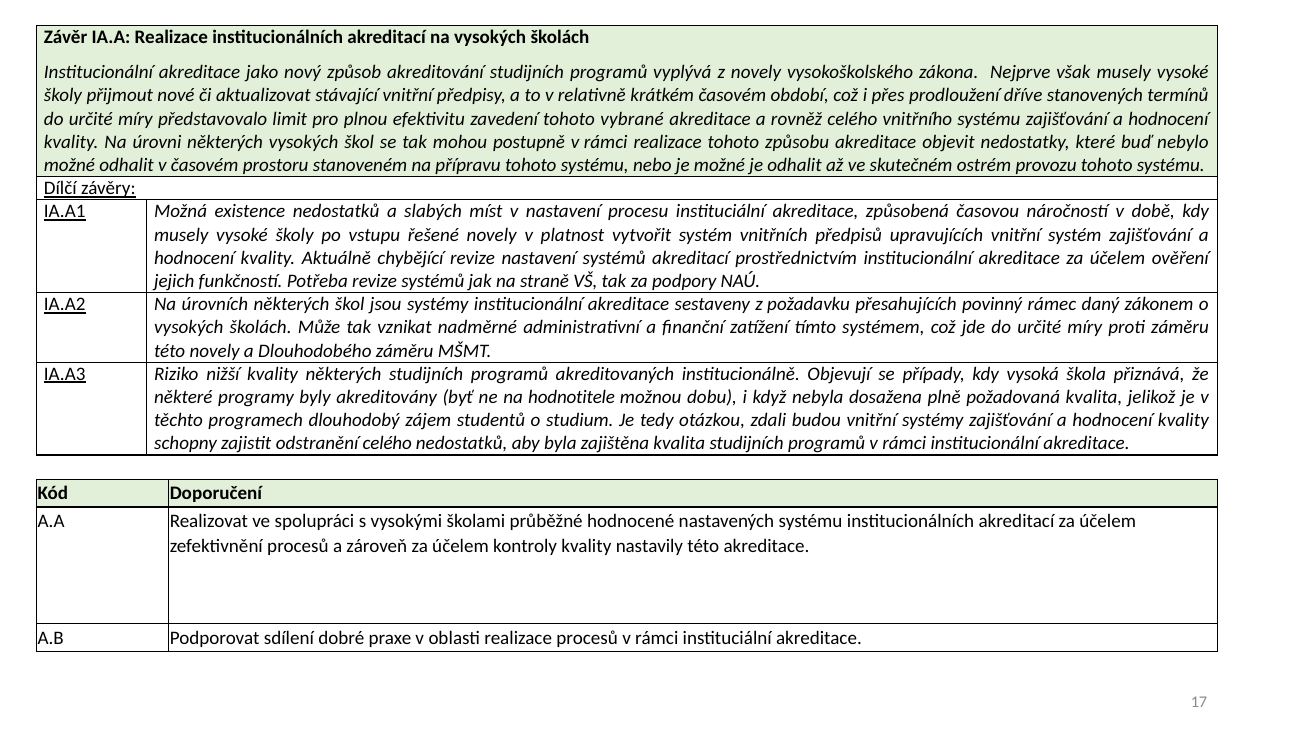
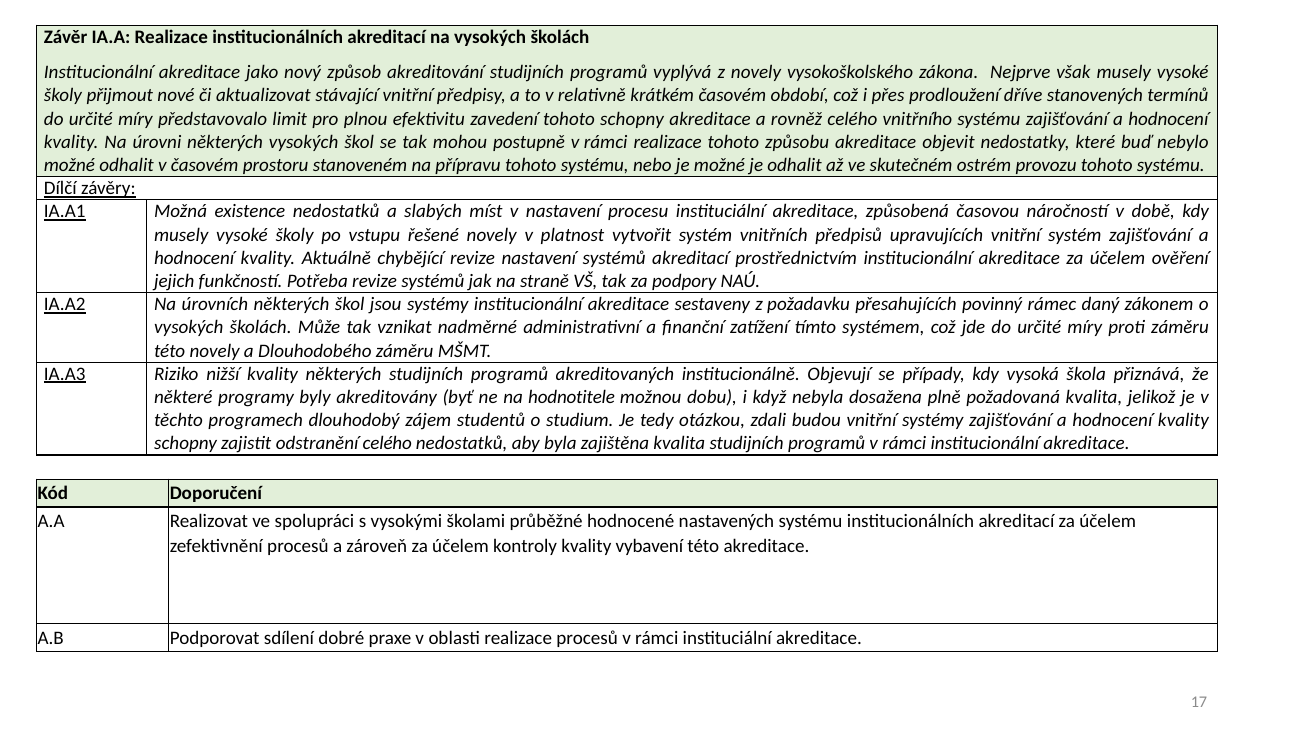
tohoto vybrané: vybrané -> schopny
nastavily: nastavily -> vybavení
